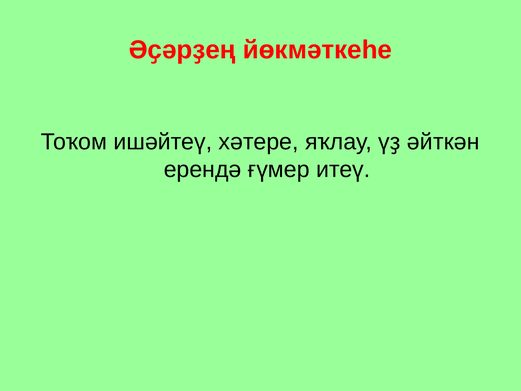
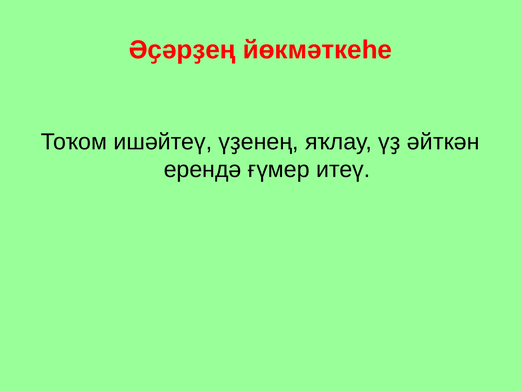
хәтере: хәтере -> үҙенең
